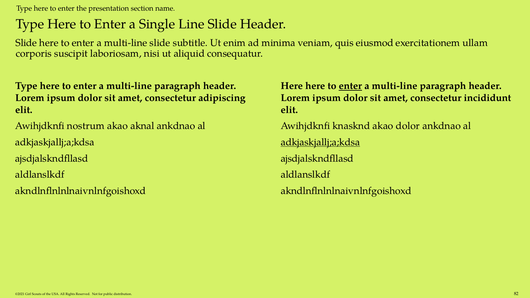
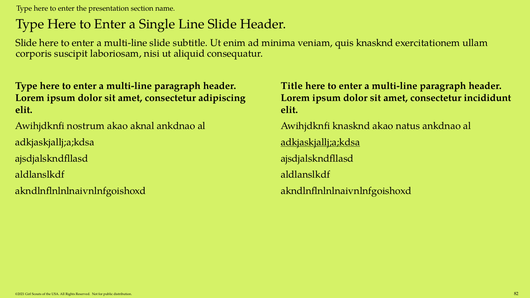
quis eiusmod: eiusmod -> knasknd
Here at (292, 86): Here -> Title
enter at (350, 86) underline: present -> none
akao dolor: dolor -> natus
